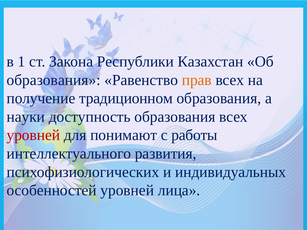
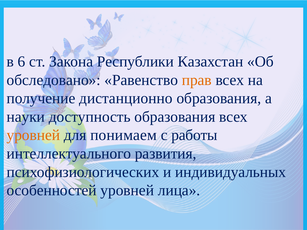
1: 1 -> 6
образования at (54, 80): образования -> обследовано
традиционном: традиционном -> дистанционно
уровней at (33, 135) colour: red -> orange
понимают: понимают -> понимаем
